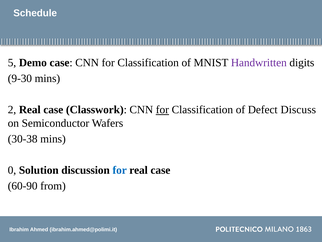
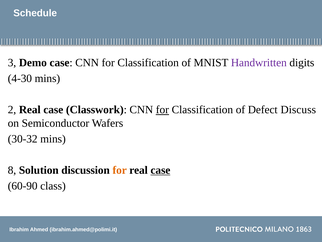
5: 5 -> 3
9-30: 9-30 -> 4-30
30-38: 30-38 -> 30-32
0: 0 -> 8
for at (120, 170) colour: blue -> orange
case at (160, 170) underline: none -> present
from: from -> class
